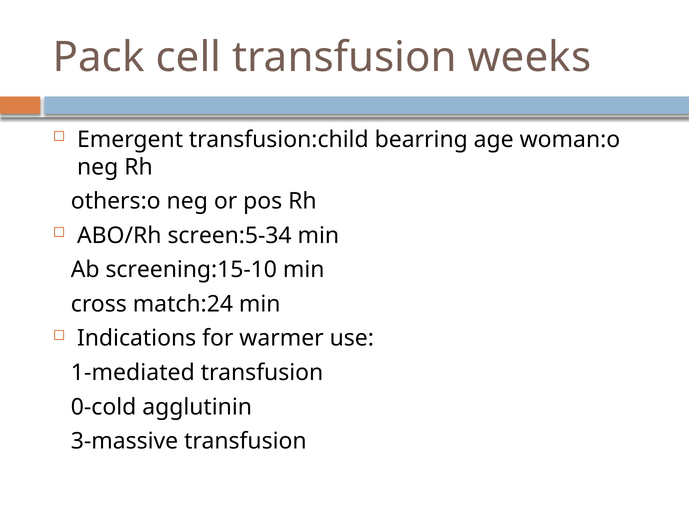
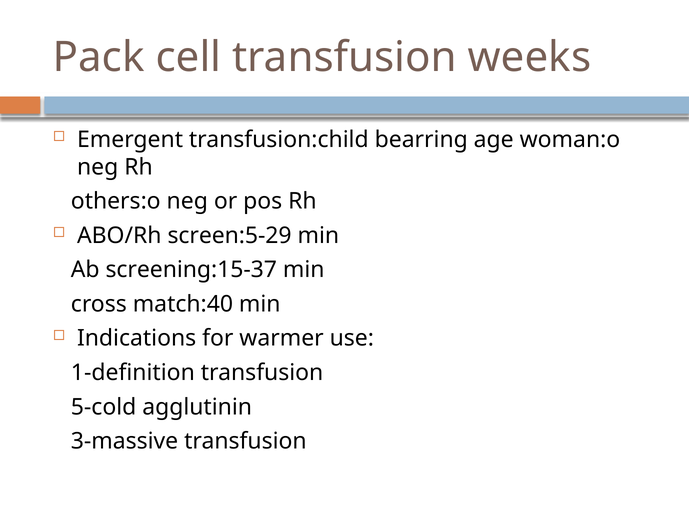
screen:5-34: screen:5-34 -> screen:5-29
screening:15-10: screening:15-10 -> screening:15-37
match:24: match:24 -> match:40
1-mediated: 1-mediated -> 1-definition
0-cold: 0-cold -> 5-cold
